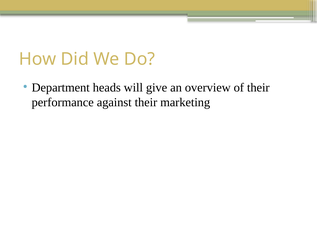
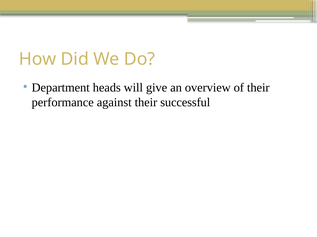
marketing: marketing -> successful
